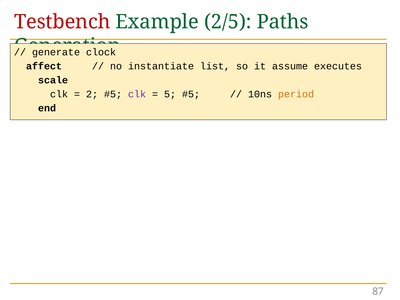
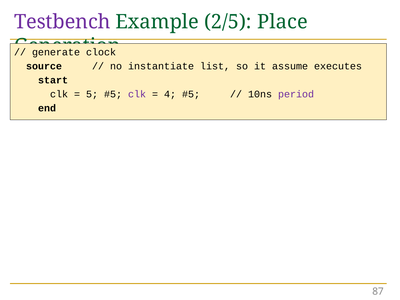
Testbench colour: red -> purple
Paths: Paths -> Place
affect: affect -> source
scale: scale -> start
2: 2 -> 5
5: 5 -> 4
period colour: orange -> purple
